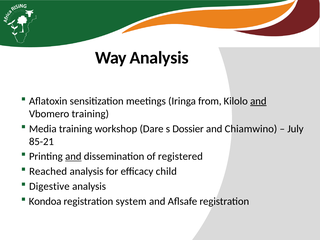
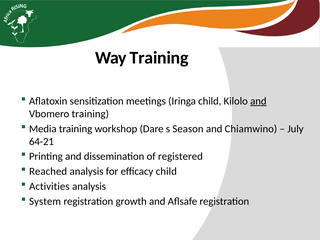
Way Analysis: Analysis -> Training
Iringa from: from -> child
Dossier: Dossier -> Season
85-21: 85-21 -> 64-21
and at (73, 156) underline: present -> none
Digestive: Digestive -> Activities
Kondoa: Kondoa -> System
system: system -> growth
